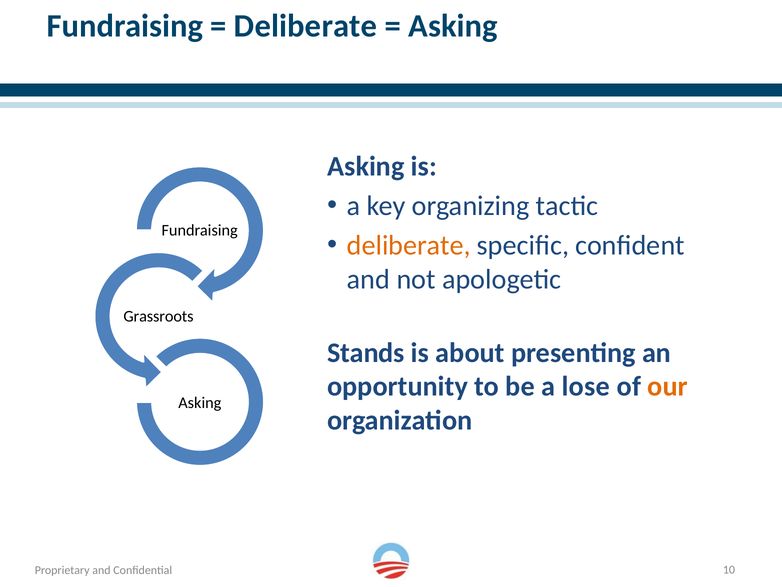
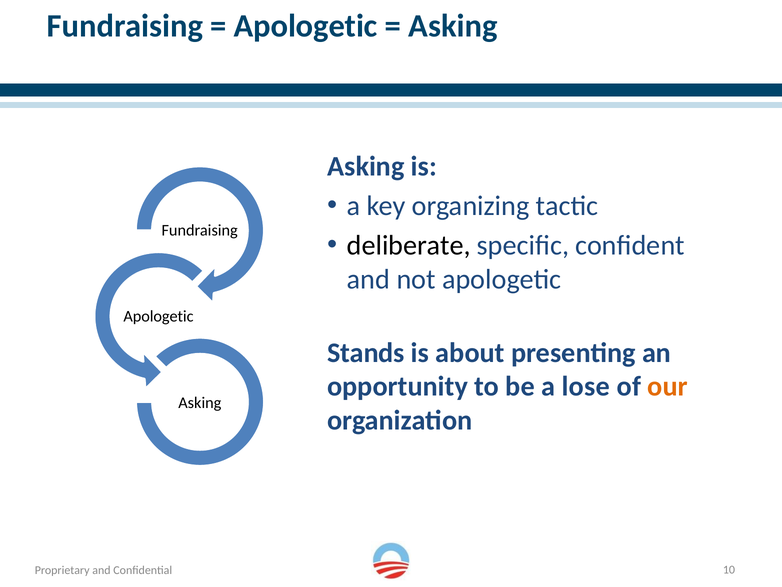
Deliberate at (306, 26): Deliberate -> Apologetic
deliberate at (409, 245) colour: orange -> black
Grassroots at (159, 316): Grassroots -> Apologetic
